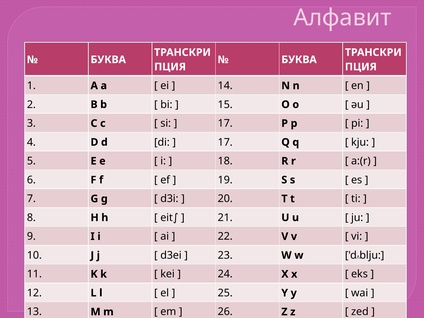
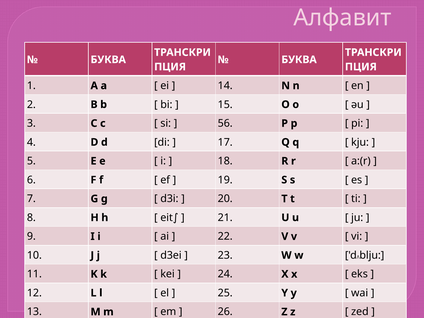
17 at (225, 123): 17 -> 56
